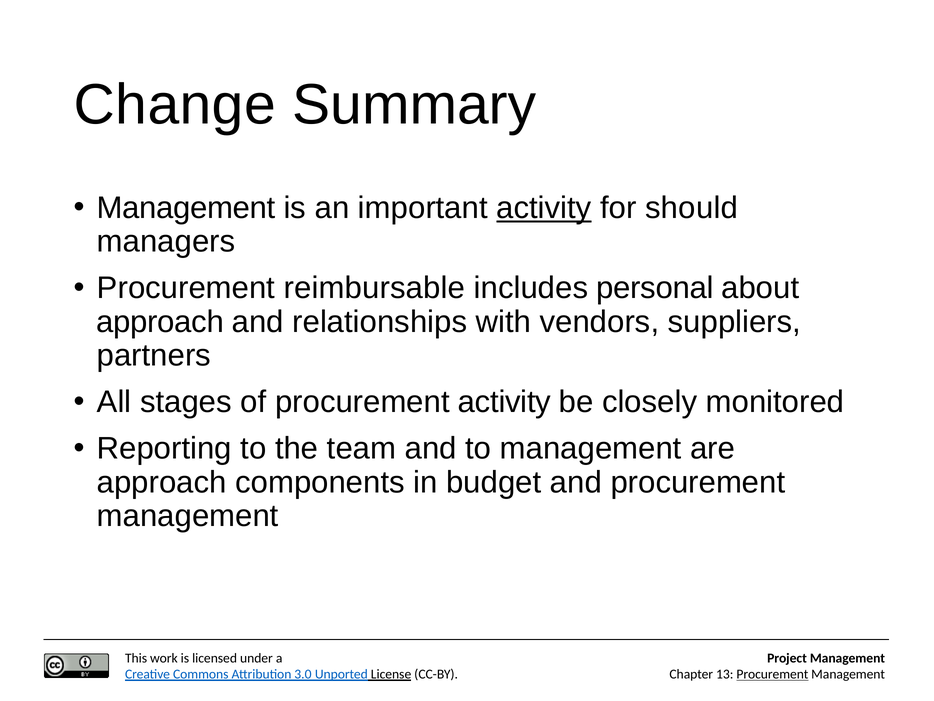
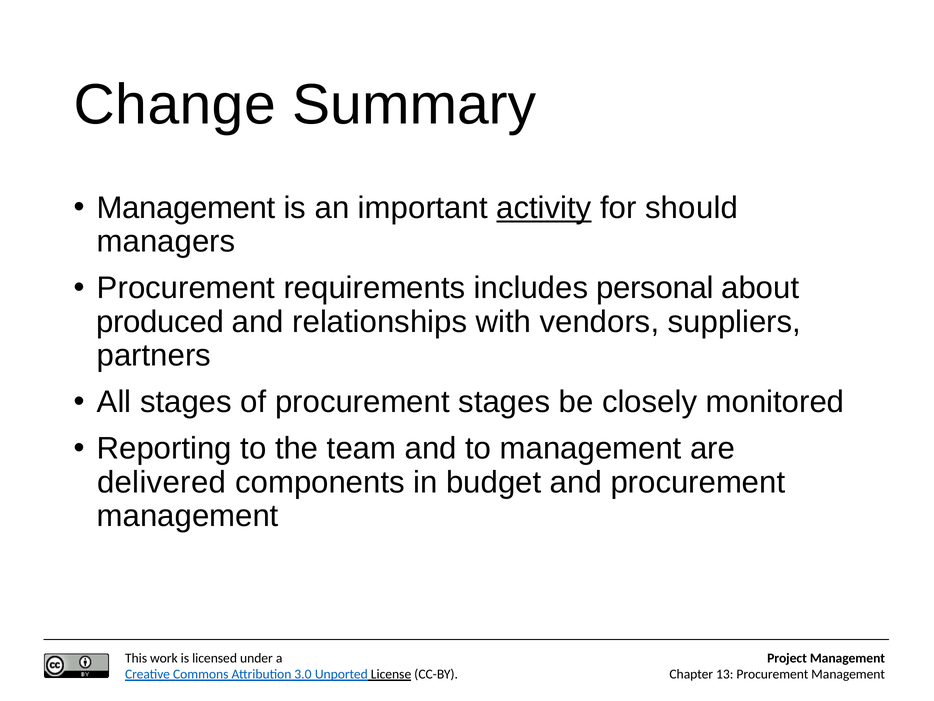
reimbursable: reimbursable -> requirements
approach at (160, 322): approach -> produced
procurement activity: activity -> stages
approach at (162, 482): approach -> delivered
Procurement at (772, 674) underline: present -> none
